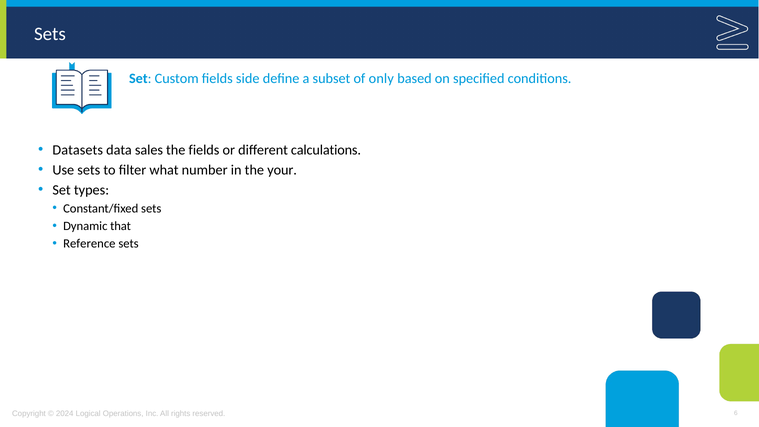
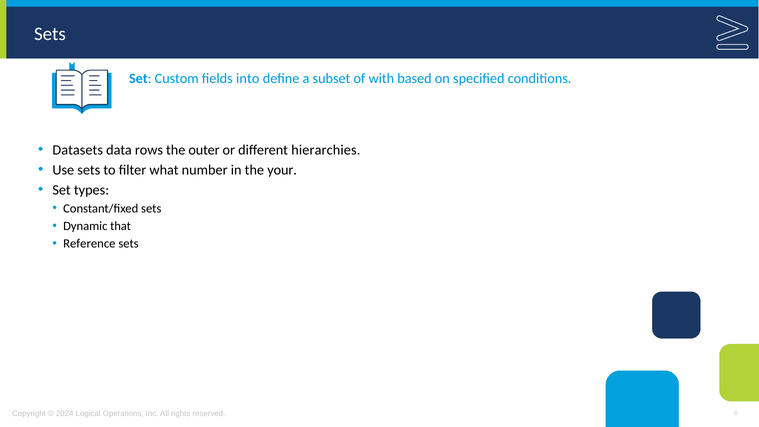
side: side -> into
only: only -> with
sales: sales -> rows
the fields: fields -> outer
calculations: calculations -> hierarchies
